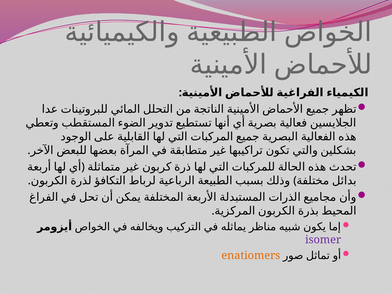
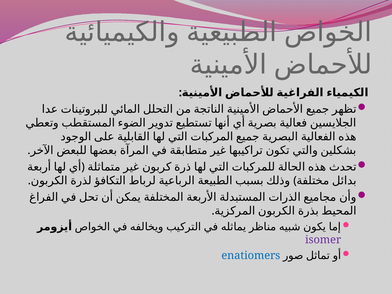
enatiomers colour: orange -> blue
